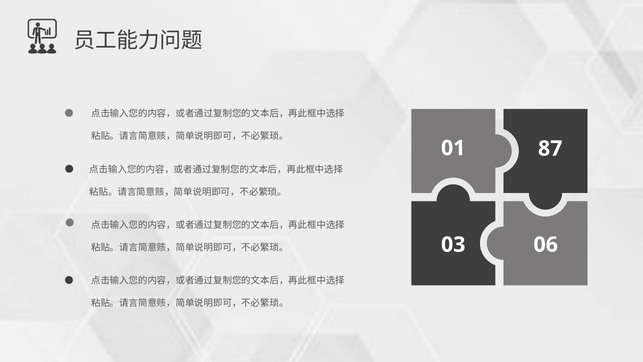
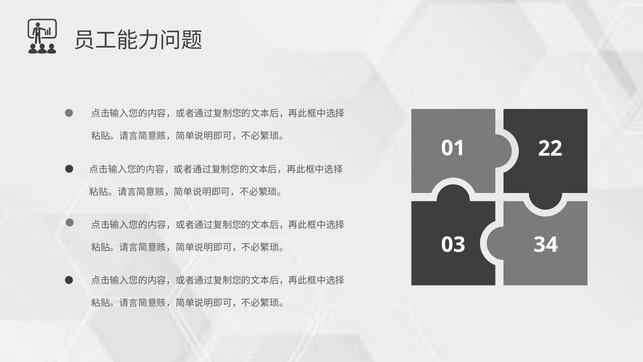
87: 87 -> 22
06: 06 -> 34
